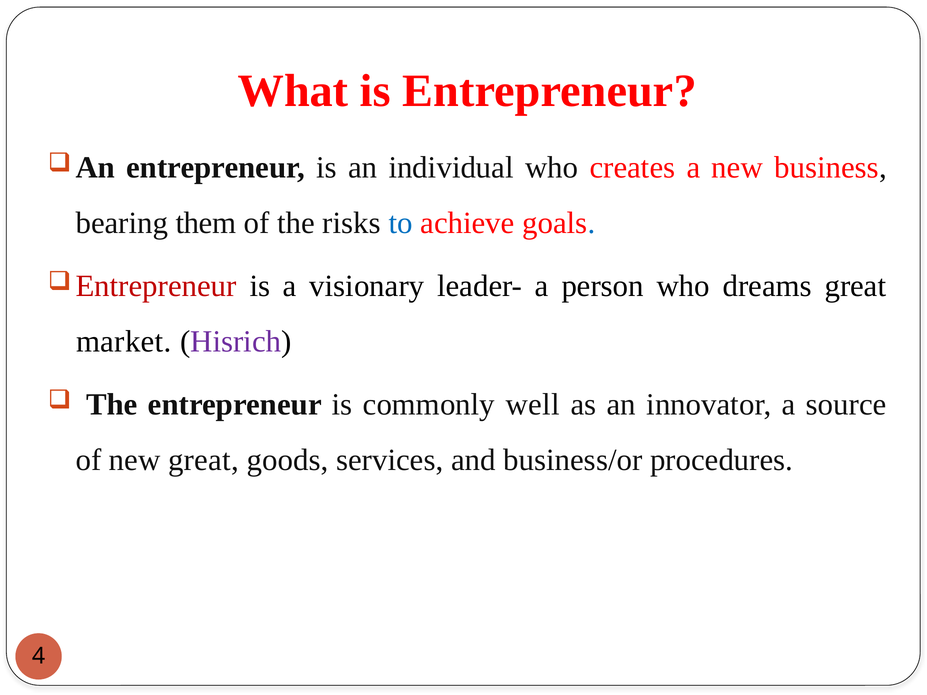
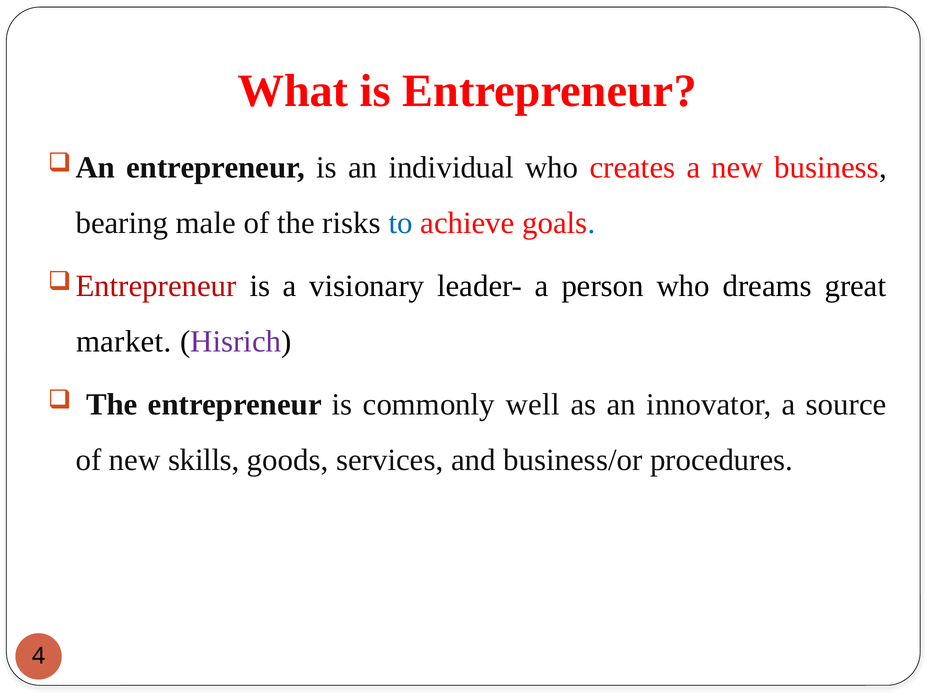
them: them -> male
new great: great -> skills
